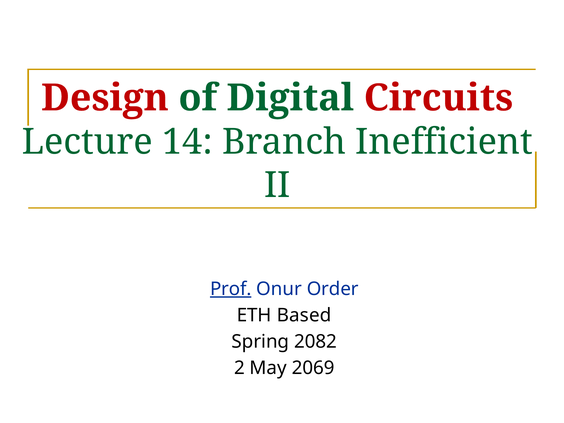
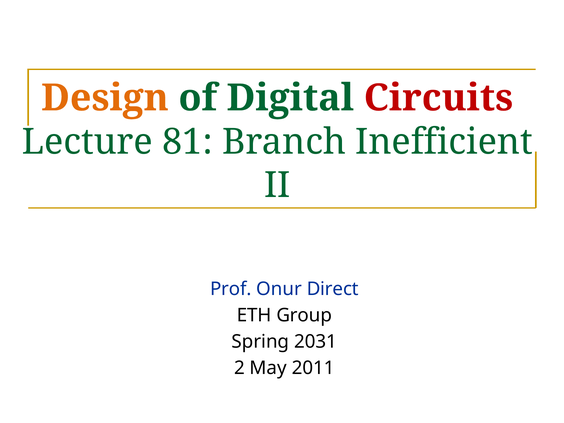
Design colour: red -> orange
14: 14 -> 81
Prof underline: present -> none
Order: Order -> Direct
Based: Based -> Group
2082: 2082 -> 2031
2069: 2069 -> 2011
